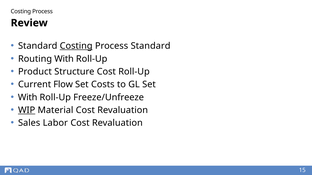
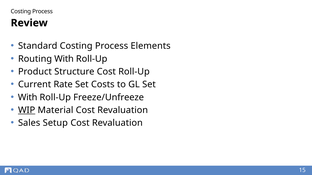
Costing at (76, 46) underline: present -> none
Process Standard: Standard -> Elements
Flow: Flow -> Rate
Labor: Labor -> Setup
